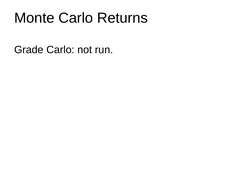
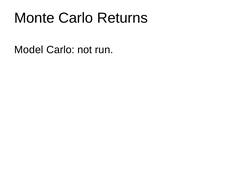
Grade: Grade -> Model
